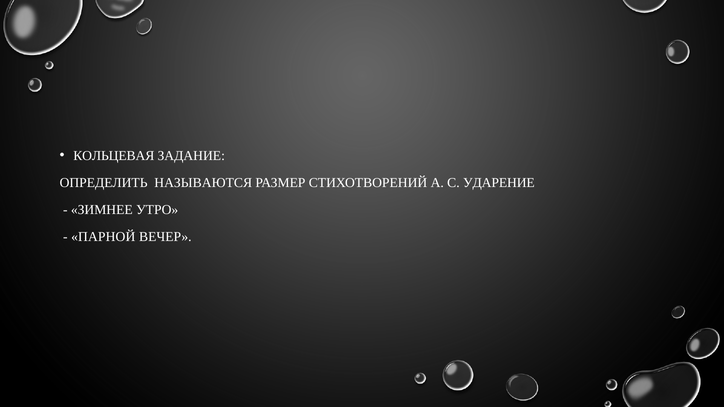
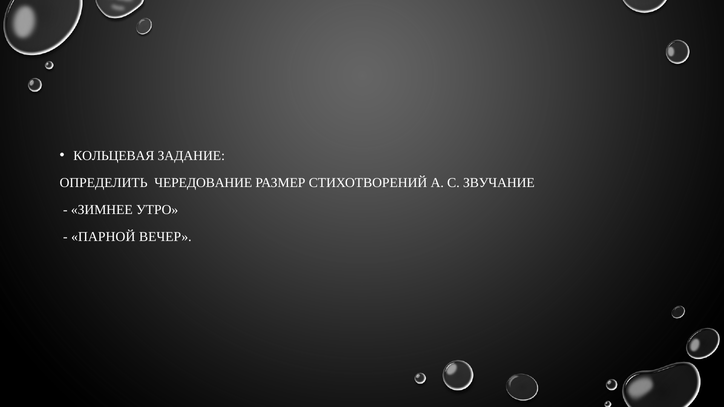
НАЗЫВАЮТСЯ: НАЗЫВАЮТСЯ -> ЧЕРЕДОВАНИЕ
УДАРЕНИЕ: УДАРЕНИЕ -> ЗВУЧАНИЕ
